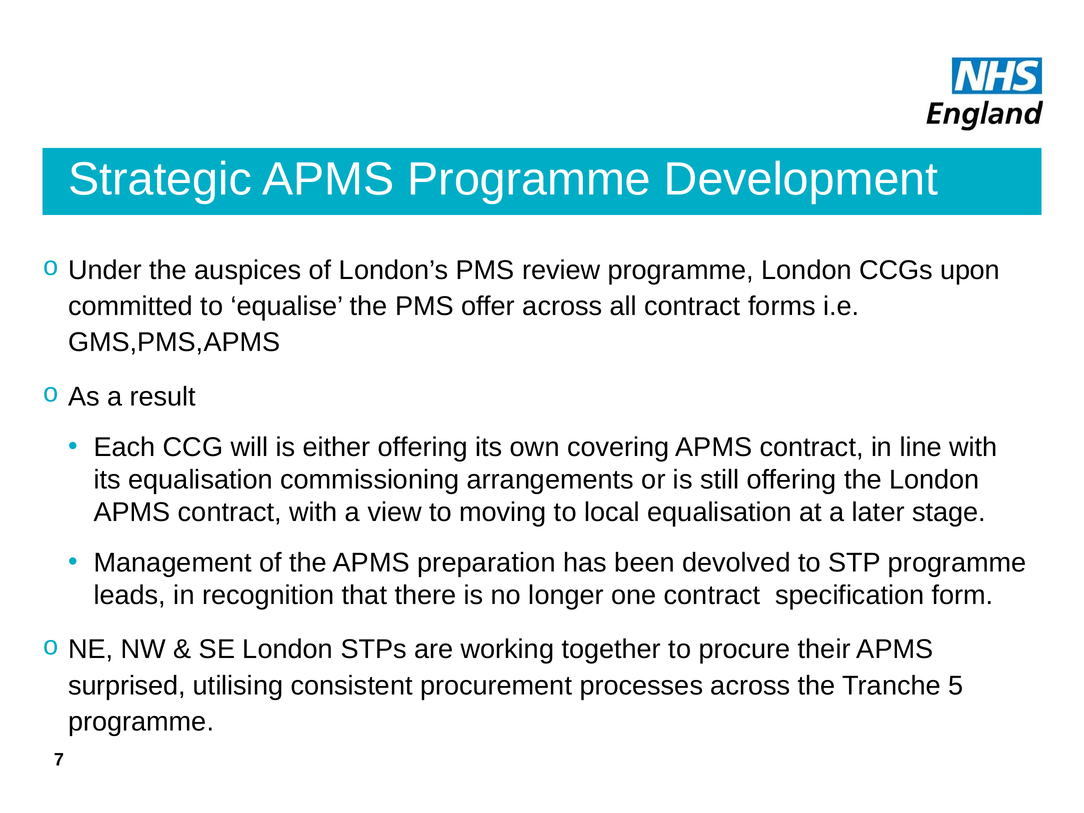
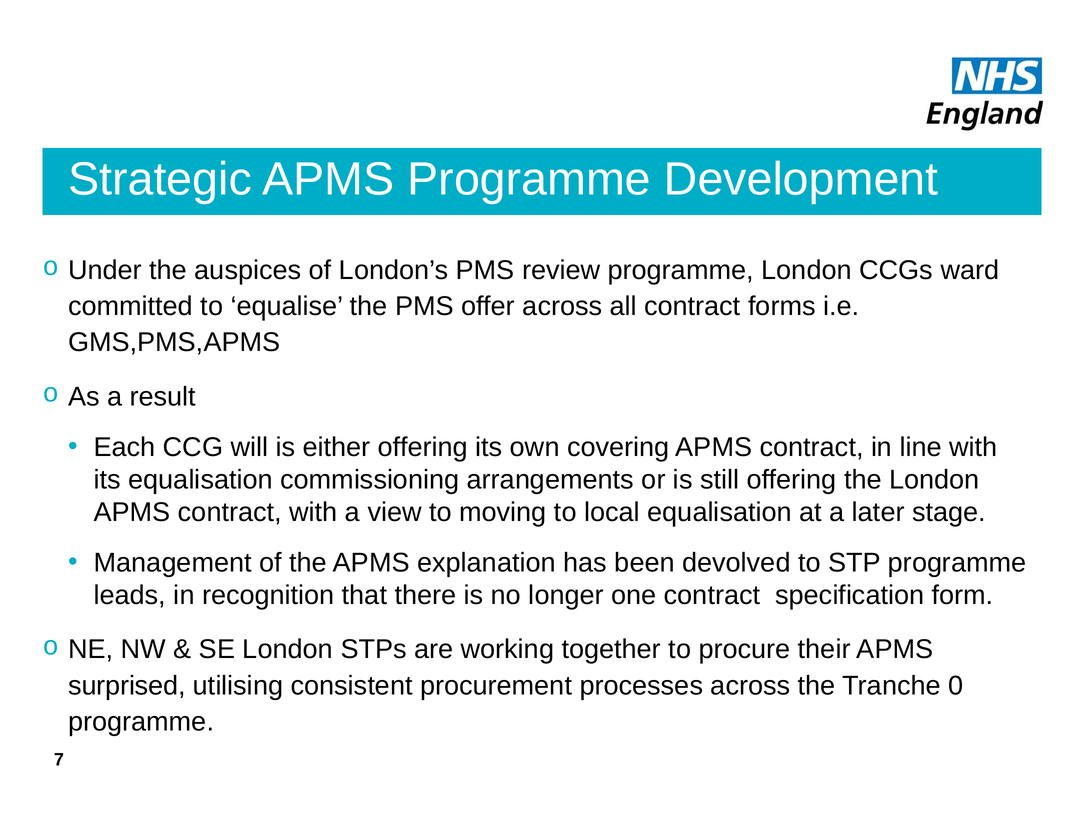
upon: upon -> ward
preparation: preparation -> explanation
5: 5 -> 0
